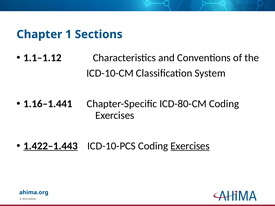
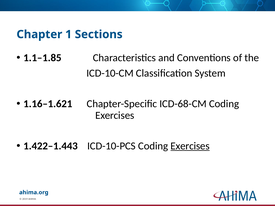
1.1–1.12: 1.1–1.12 -> 1.1–1.85
1.16–1.441: 1.16–1.441 -> 1.16–1.621
ICD-80-CM: ICD-80-CM -> ICD-68-CM
1.422–1.443 underline: present -> none
